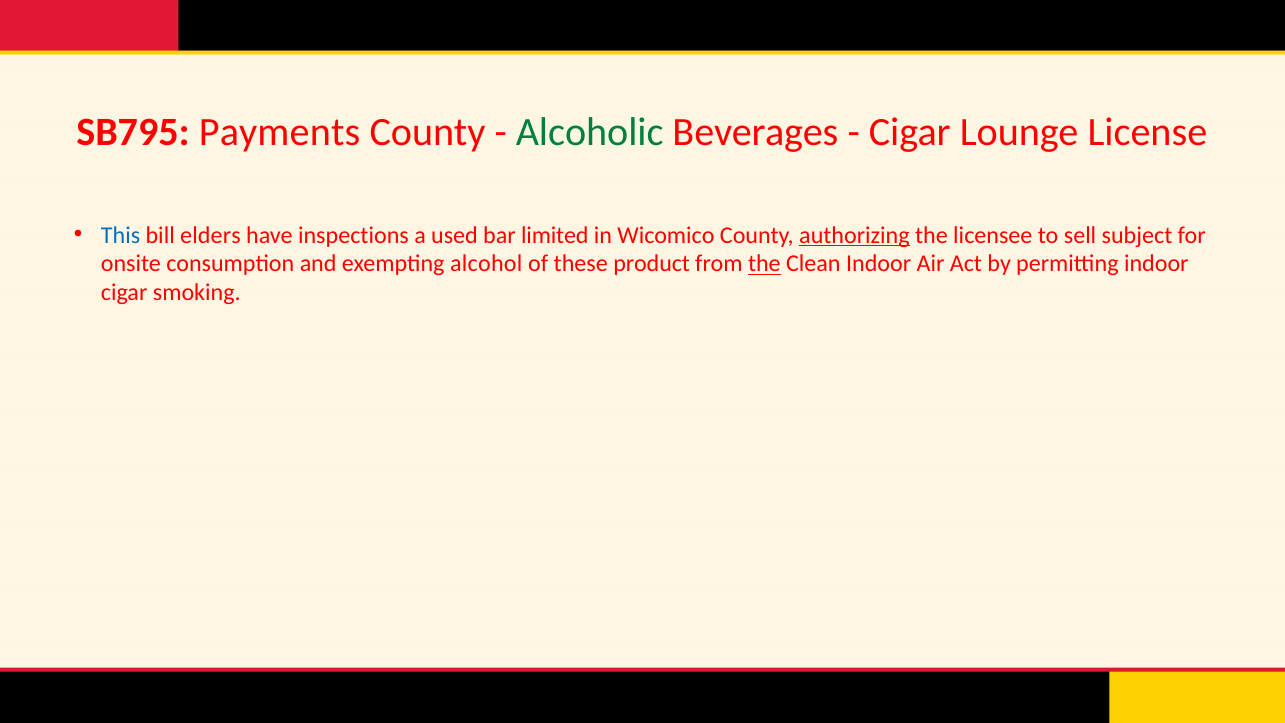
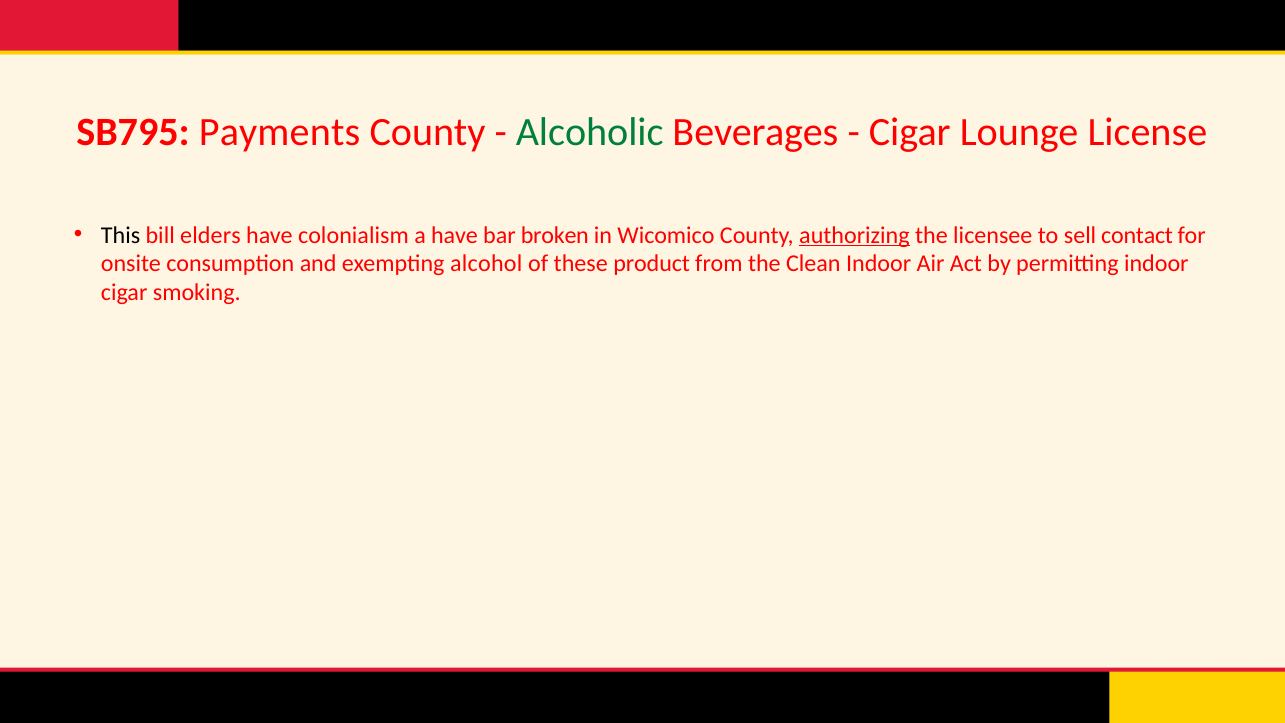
This colour: blue -> black
inspections: inspections -> colonialism
a used: used -> have
limited: limited -> broken
subject: subject -> contact
the at (764, 264) underline: present -> none
